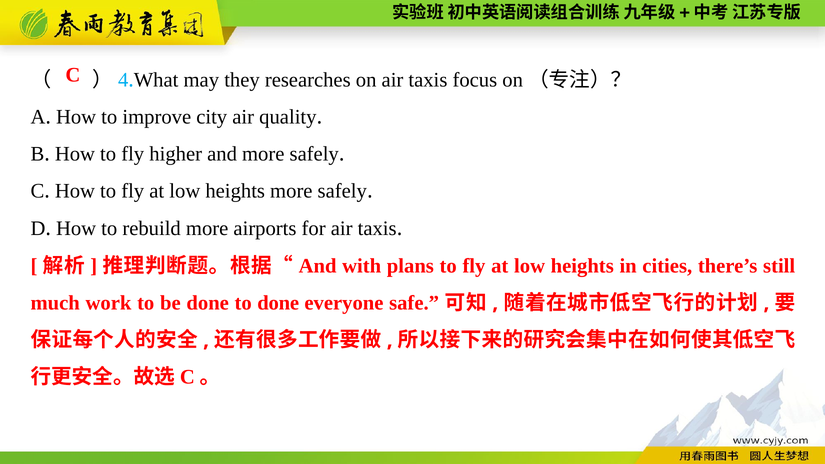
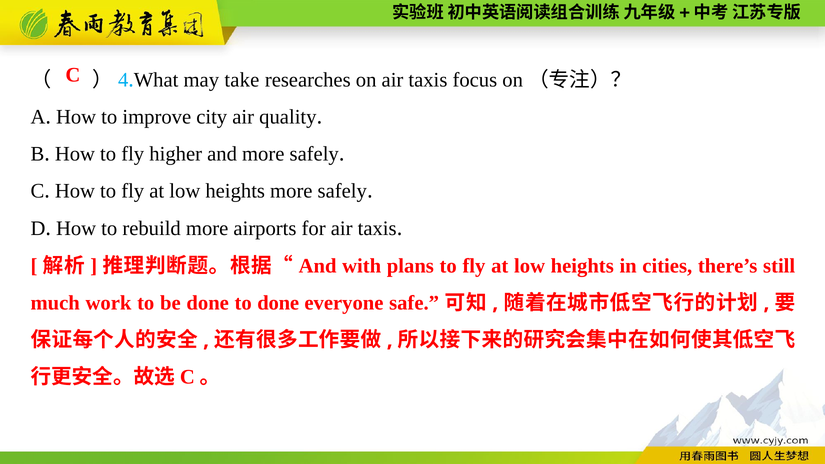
they: they -> take
